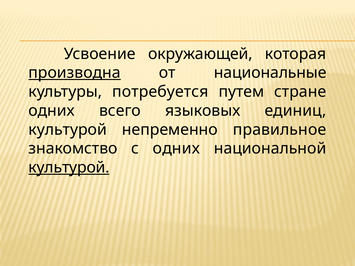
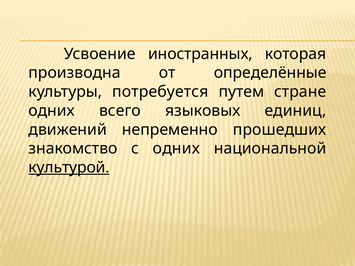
окружающей: окружающей -> иностранных
производна underline: present -> none
национальные: национальные -> определённые
культурой at (68, 130): культурой -> движений
правильное: правильное -> прошедших
